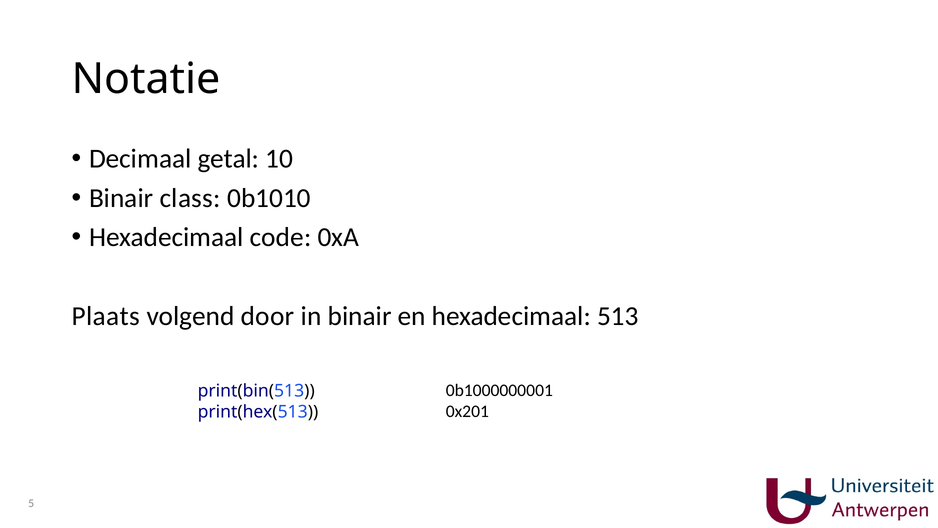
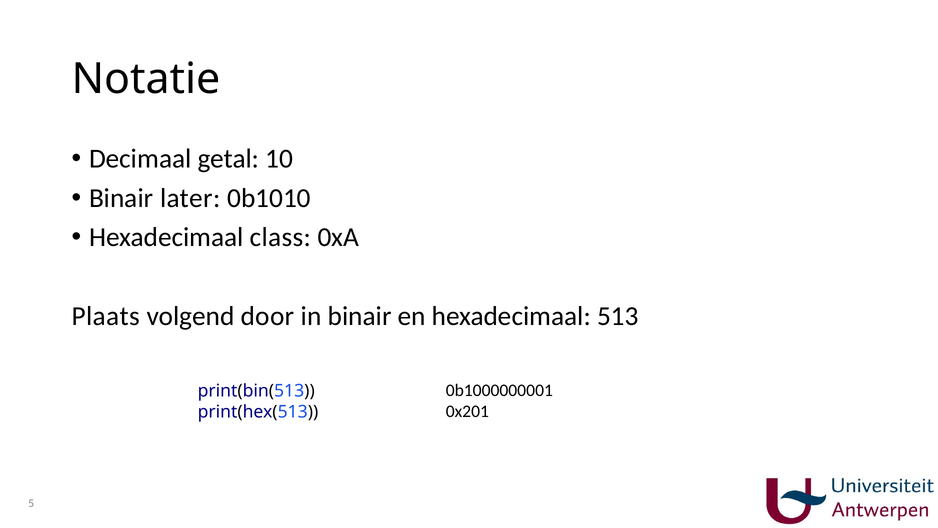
class: class -> later
code: code -> class
